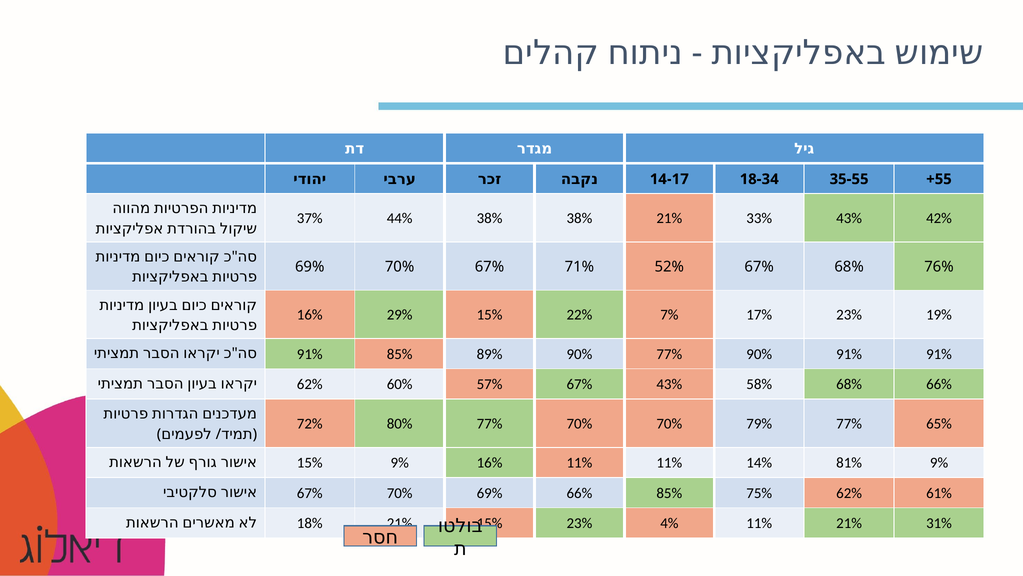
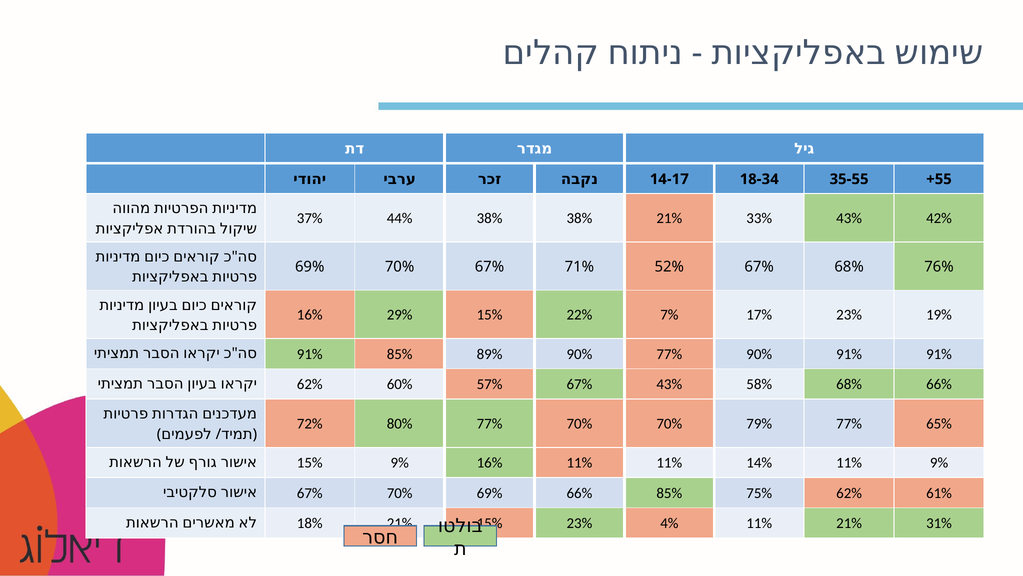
14% 81%: 81% -> 11%
